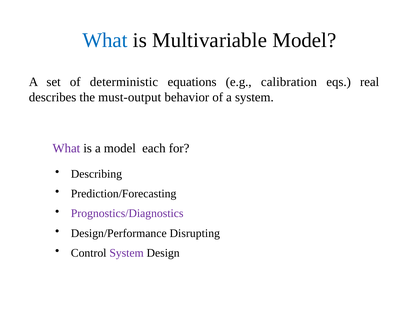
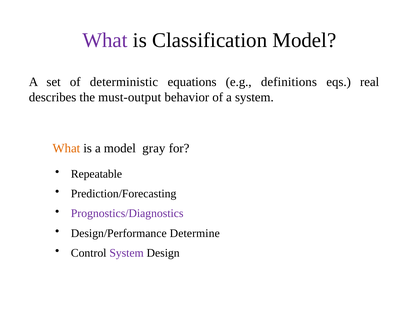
What at (105, 40) colour: blue -> purple
Multivariable: Multivariable -> Classification
calibration: calibration -> definitions
What at (66, 148) colour: purple -> orange
each: each -> gray
Describing: Describing -> Repeatable
Disrupting: Disrupting -> Determine
